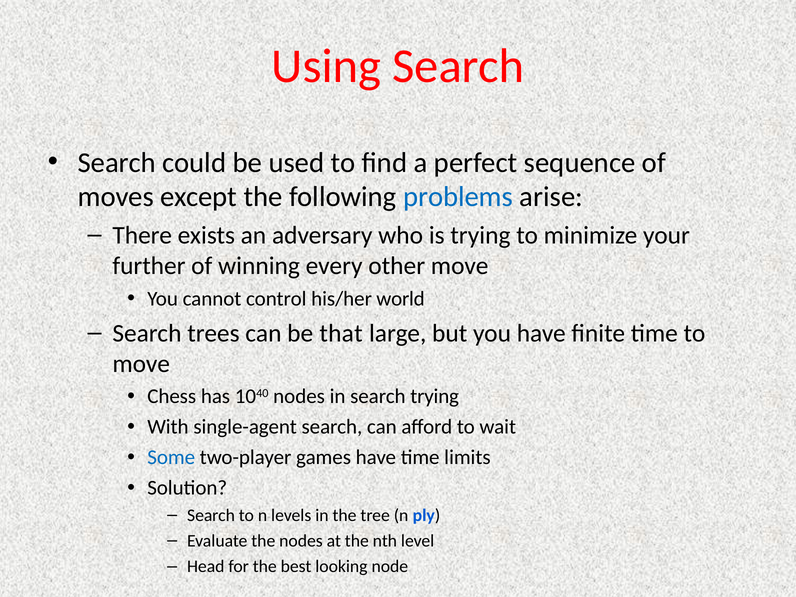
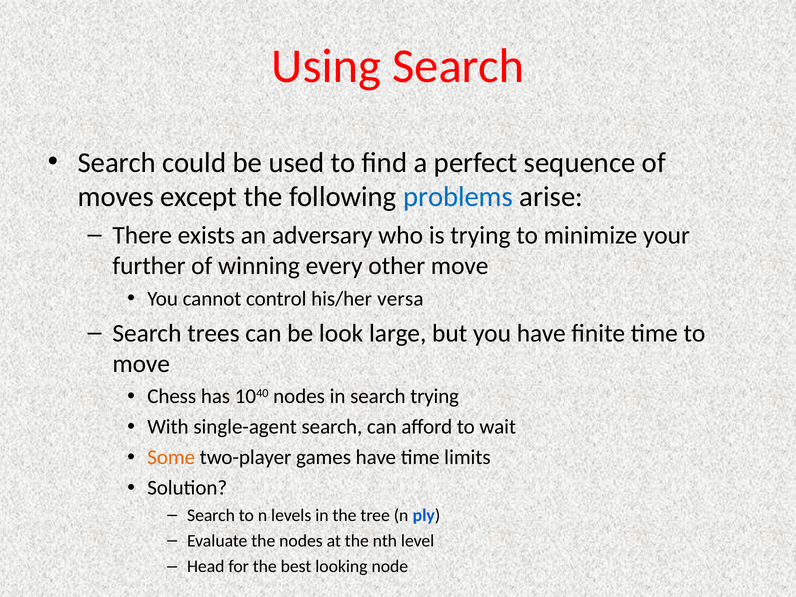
world: world -> versa
that: that -> look
Some colour: blue -> orange
